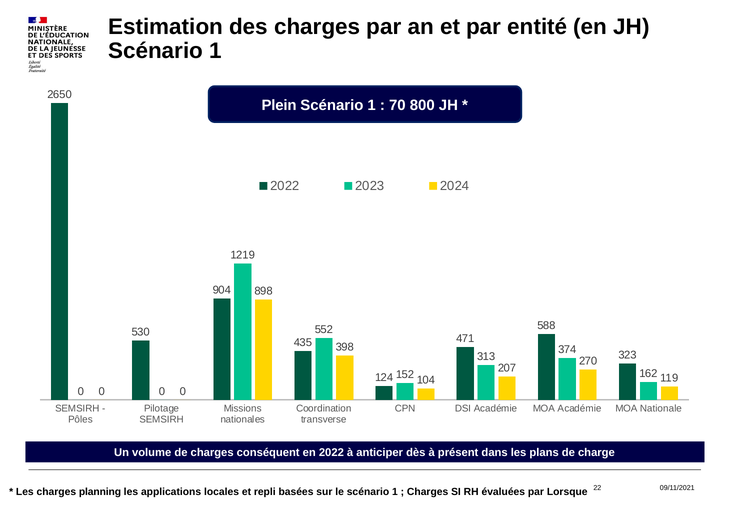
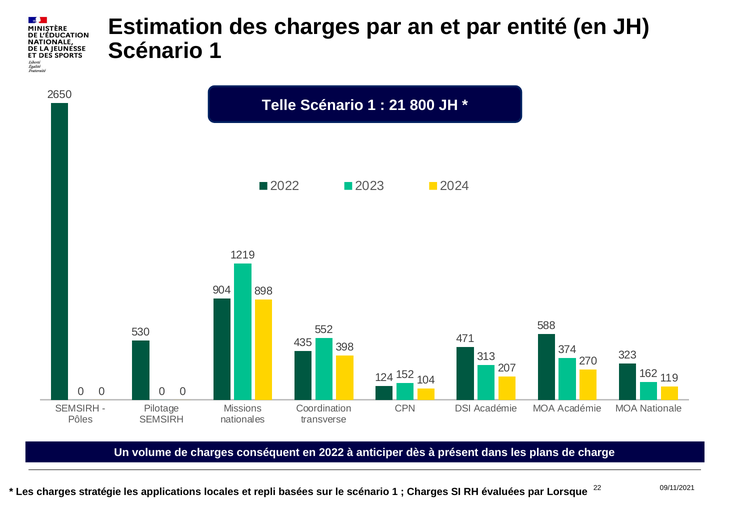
Plein: Plein -> Telle
70: 70 -> 21
planning: planning -> stratégie
